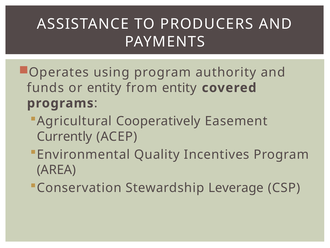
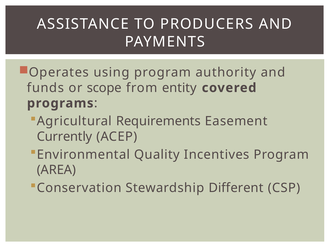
or entity: entity -> scope
Cooperatively: Cooperatively -> Requirements
Leverage: Leverage -> Different
